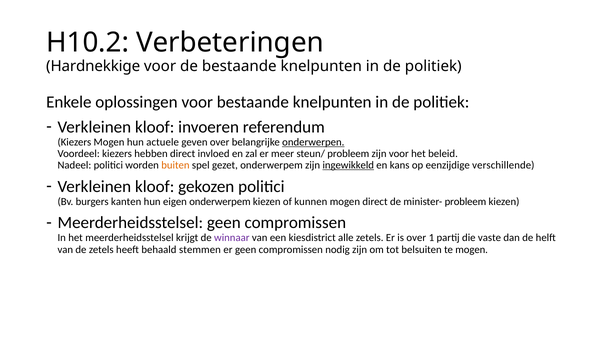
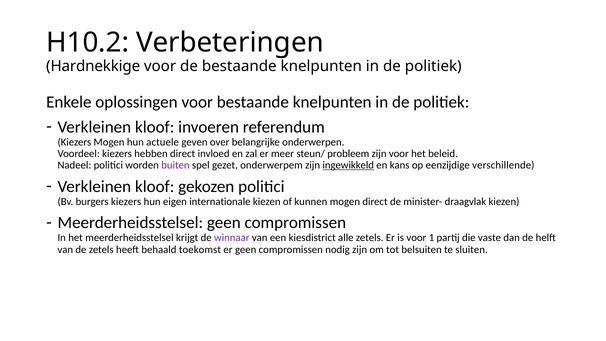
onderwerpen underline: present -> none
buiten colour: orange -> purple
burgers kanten: kanten -> kiezers
eigen onderwerpem: onderwerpem -> internationale
minister- probleem: probleem -> draagvlak
is over: over -> voor
stemmen: stemmen -> toekomst
te mogen: mogen -> sluiten
